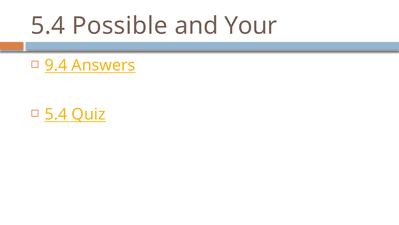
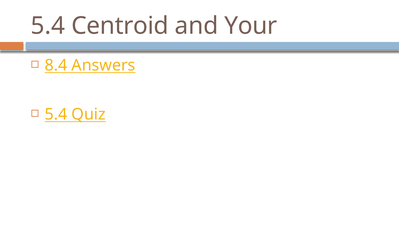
Possible: Possible -> Centroid
9.4: 9.4 -> 8.4
